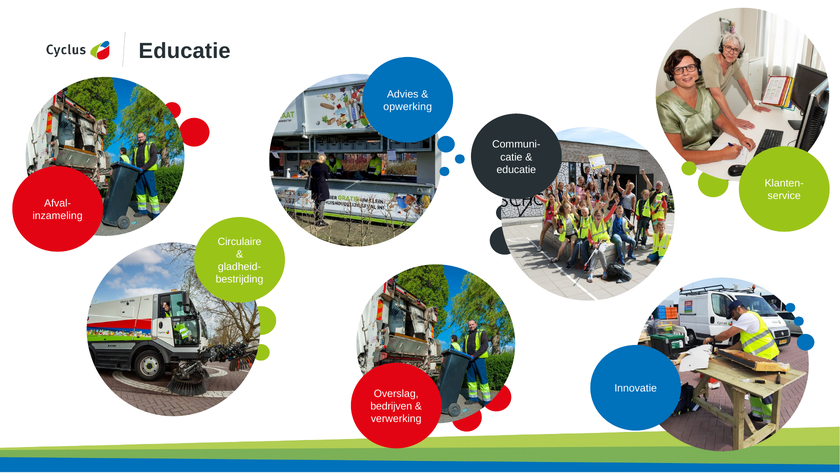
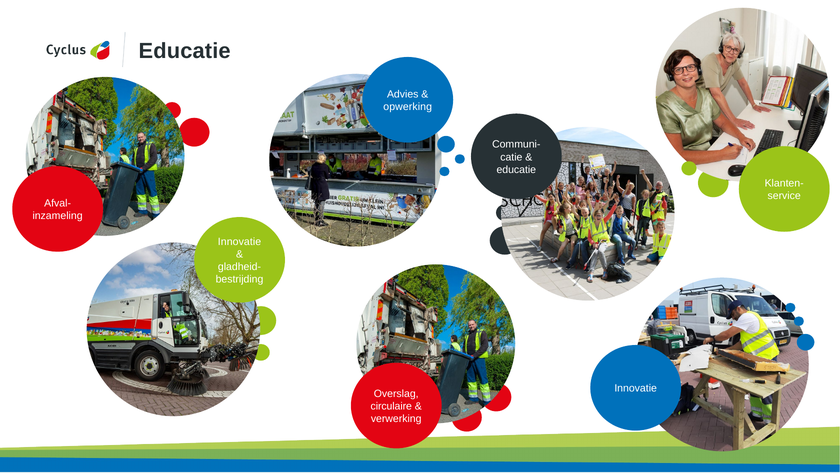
Circulaire at (240, 241): Circulaire -> Innovatie
bedrijven: bedrijven -> circulaire
